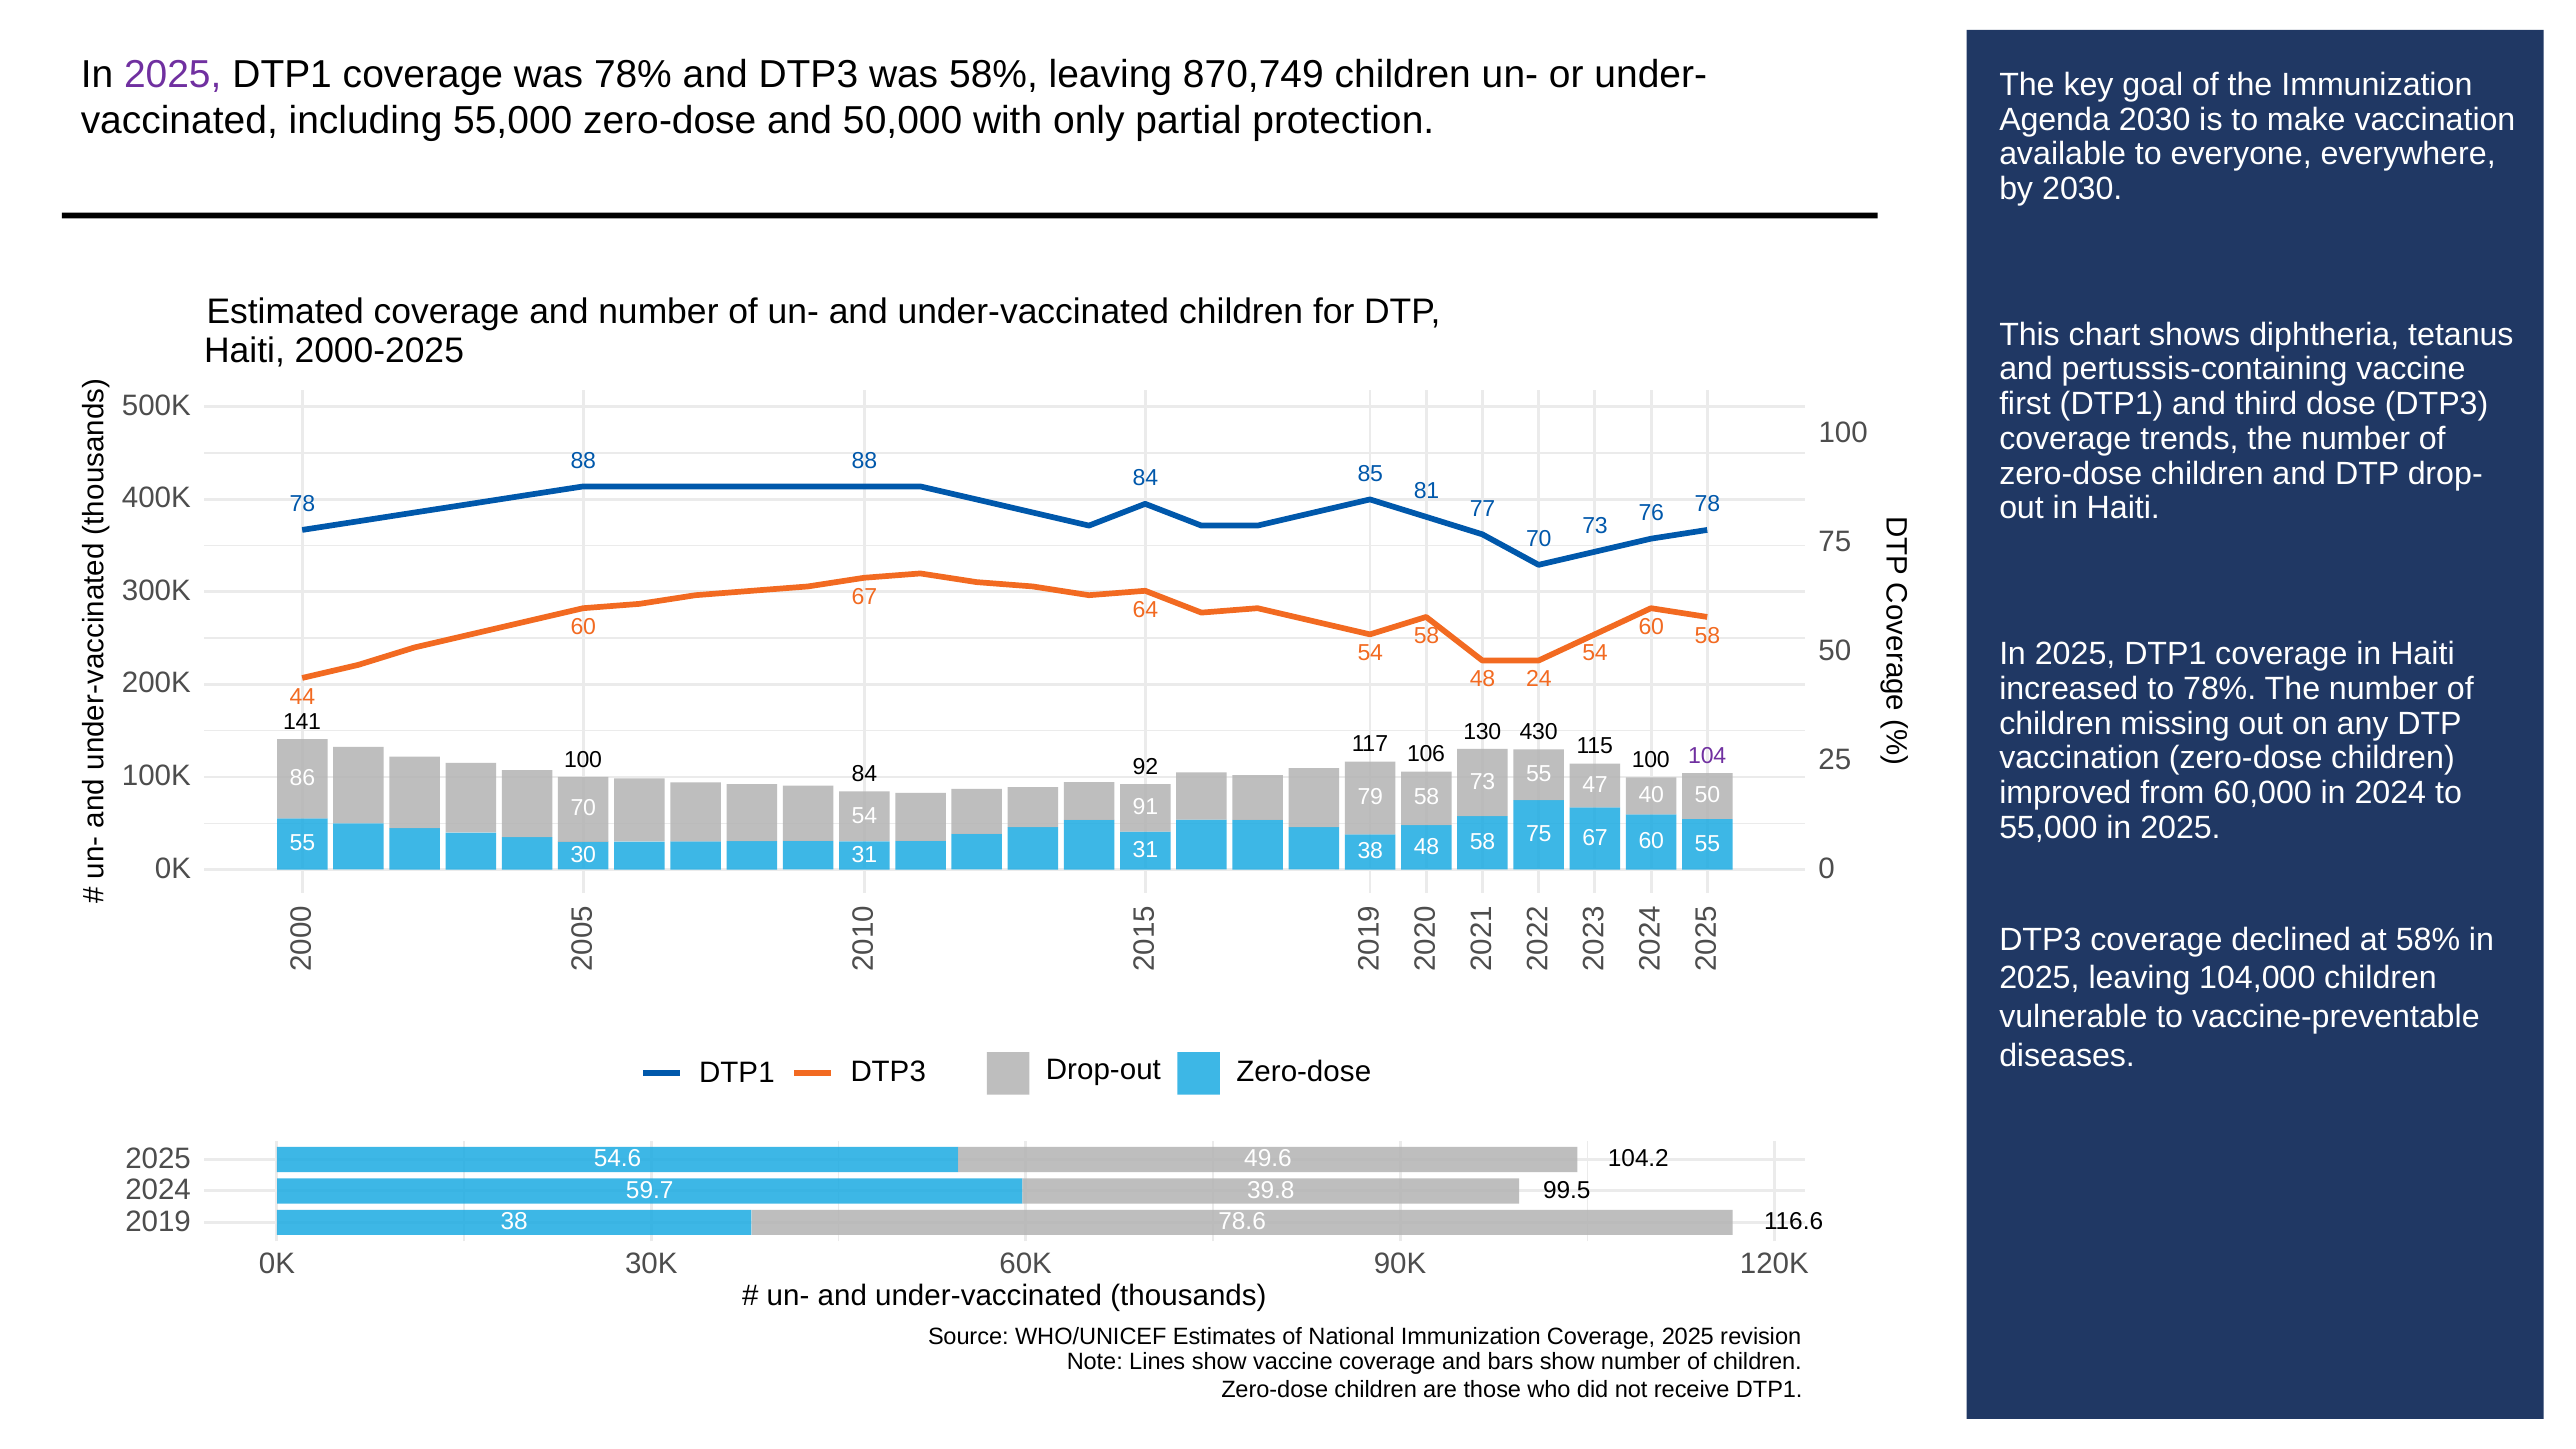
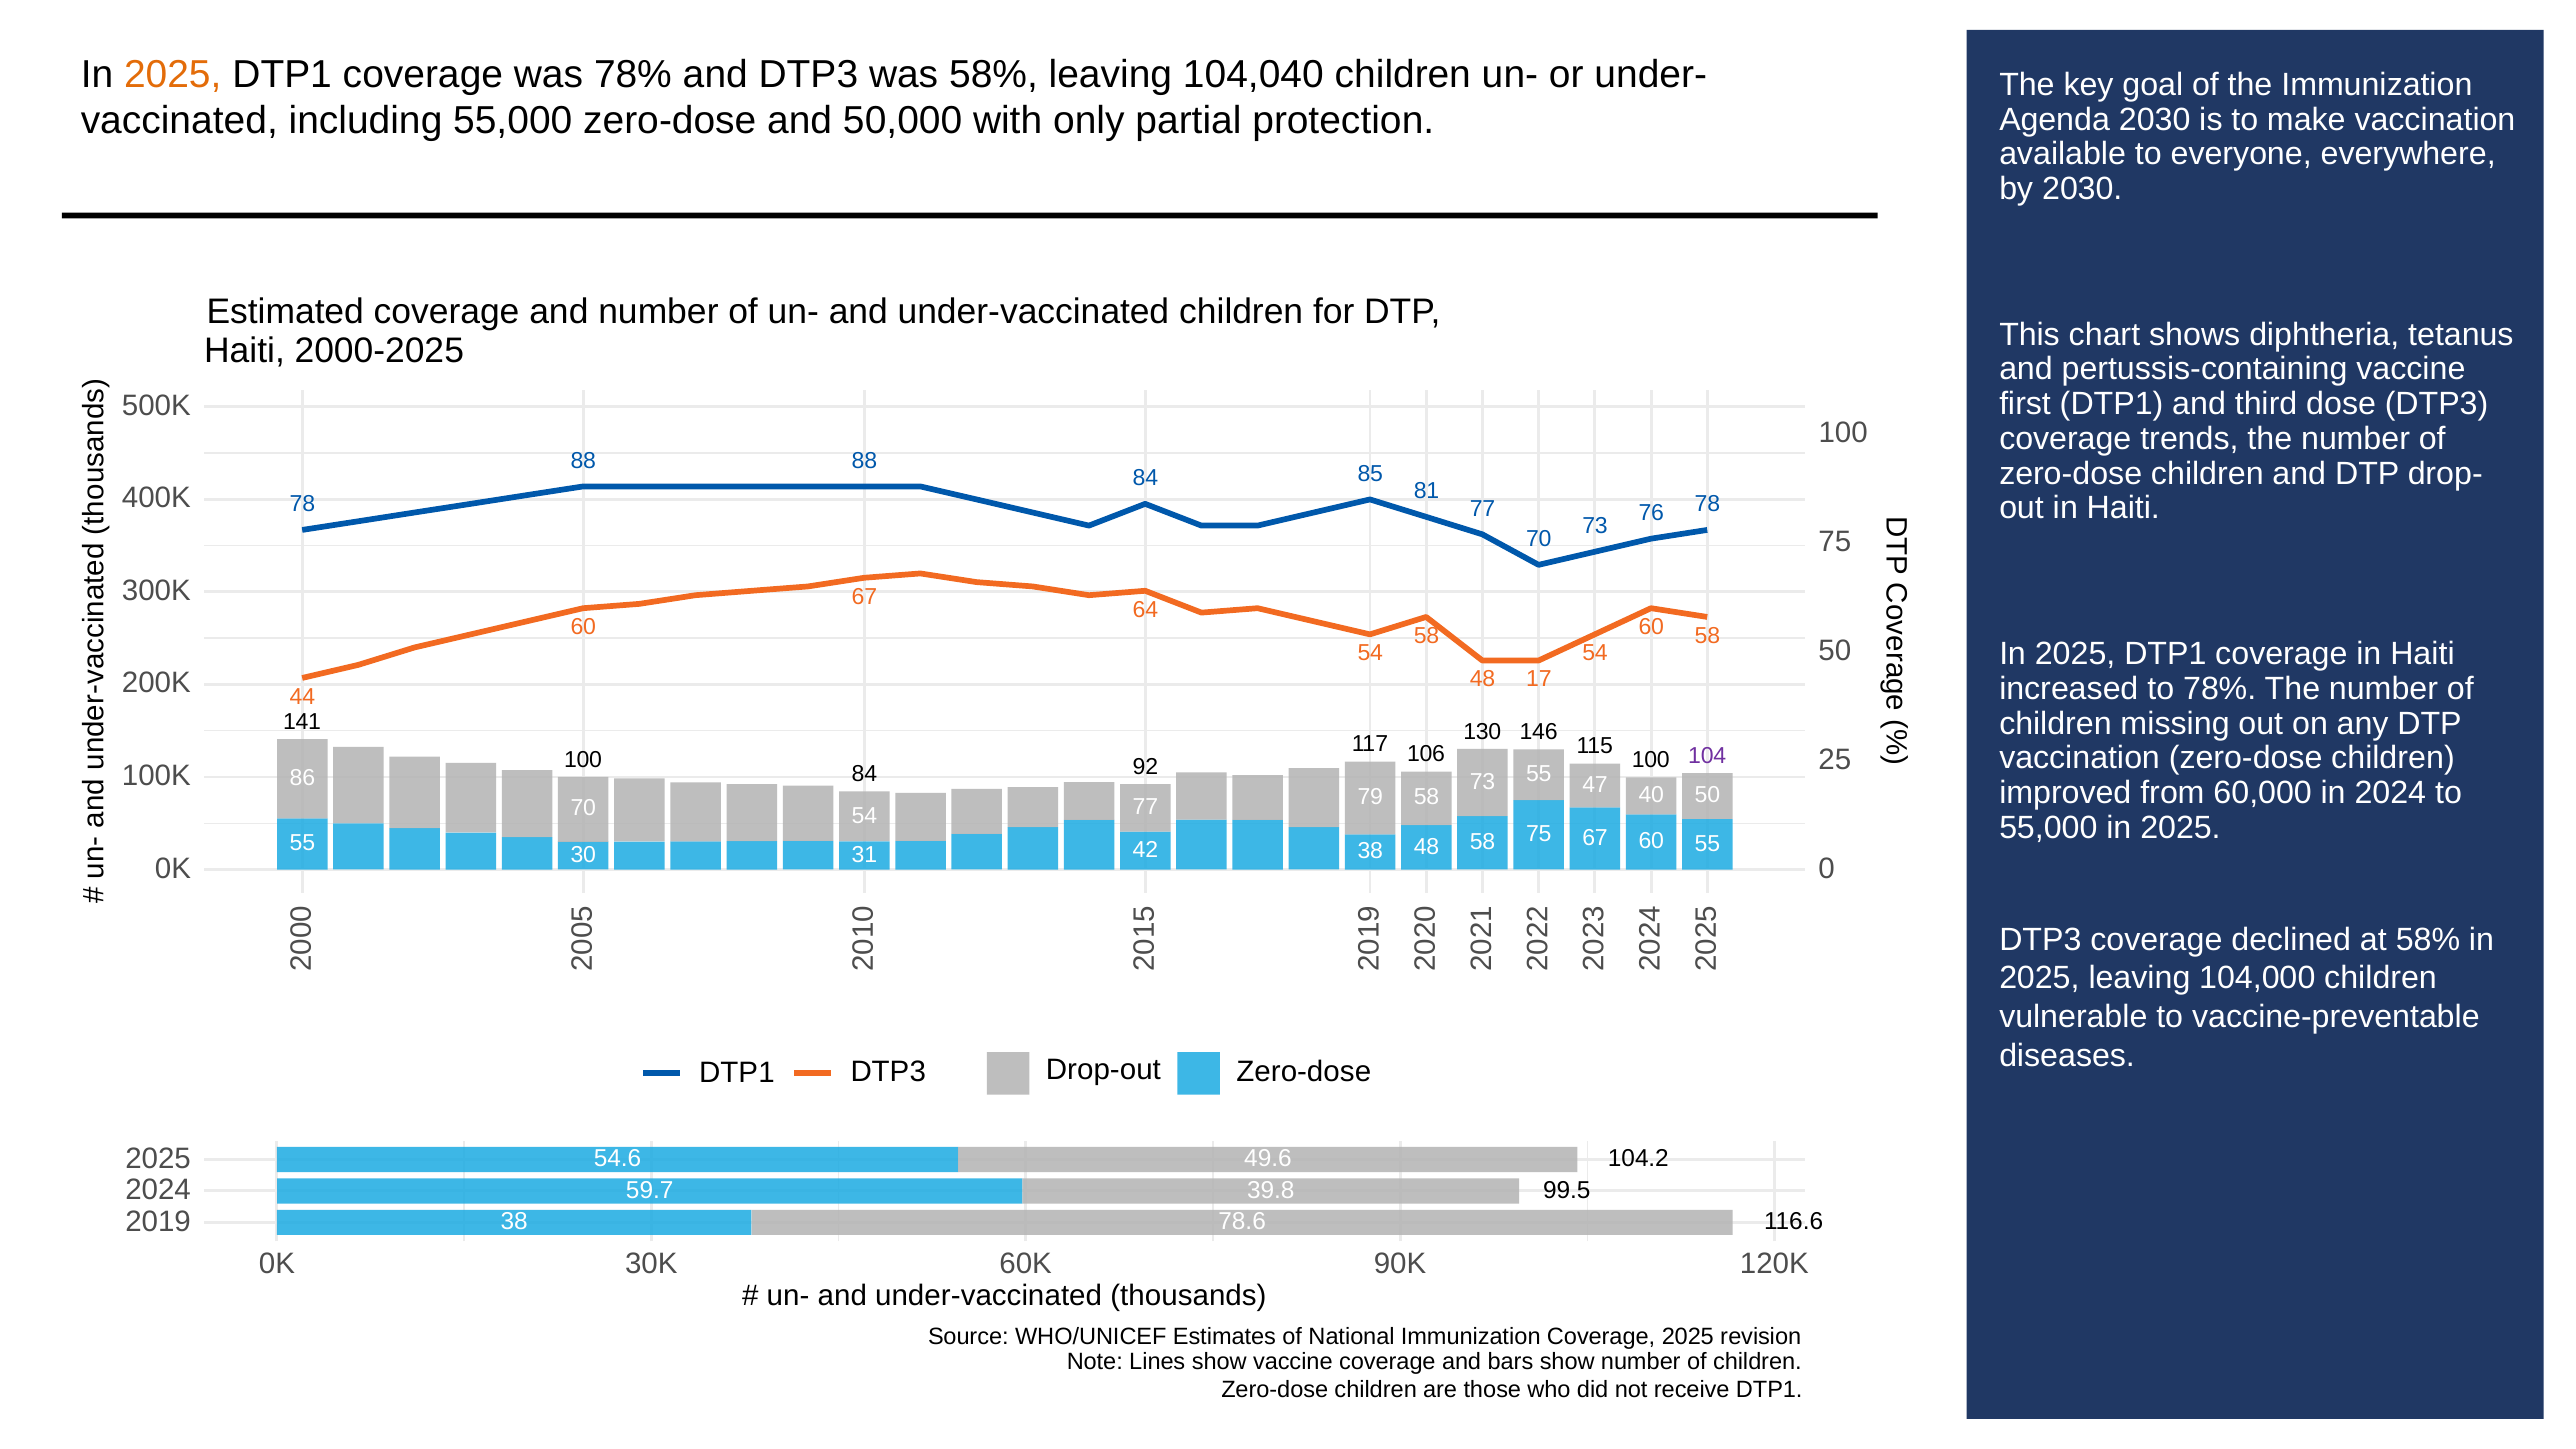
2025 at (173, 74) colour: purple -> orange
870,749: 870,749 -> 104,040
24: 24 -> 17
430: 430 -> 146
54 91: 91 -> 77
31 31: 31 -> 42
